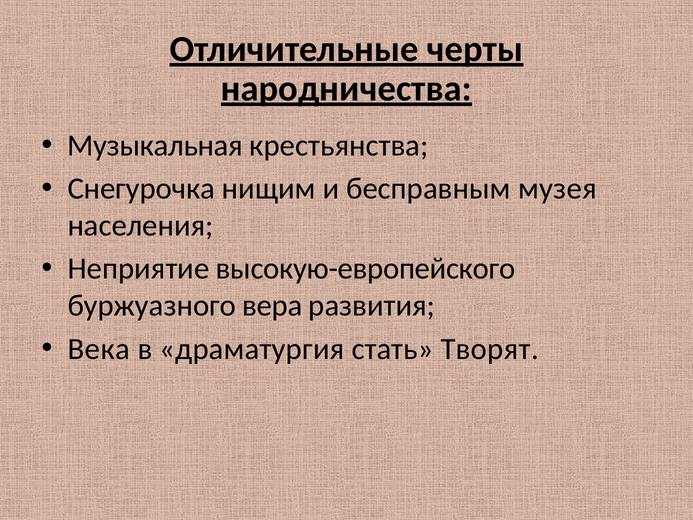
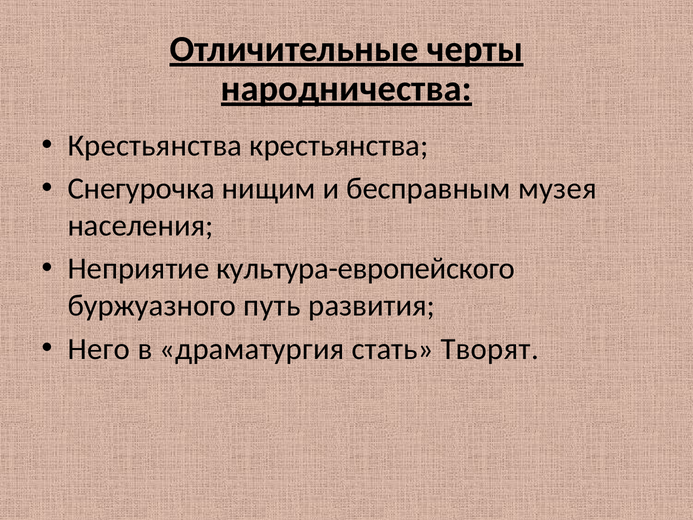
Музыкальная at (155, 145): Музыкальная -> Крестьянства
высокую-европейского: высокую-европейского -> культура-европейского
вера: вера -> путь
Века: Века -> Него
